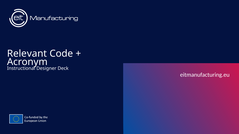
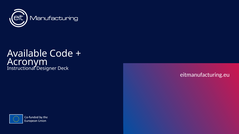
Relevant: Relevant -> Available
